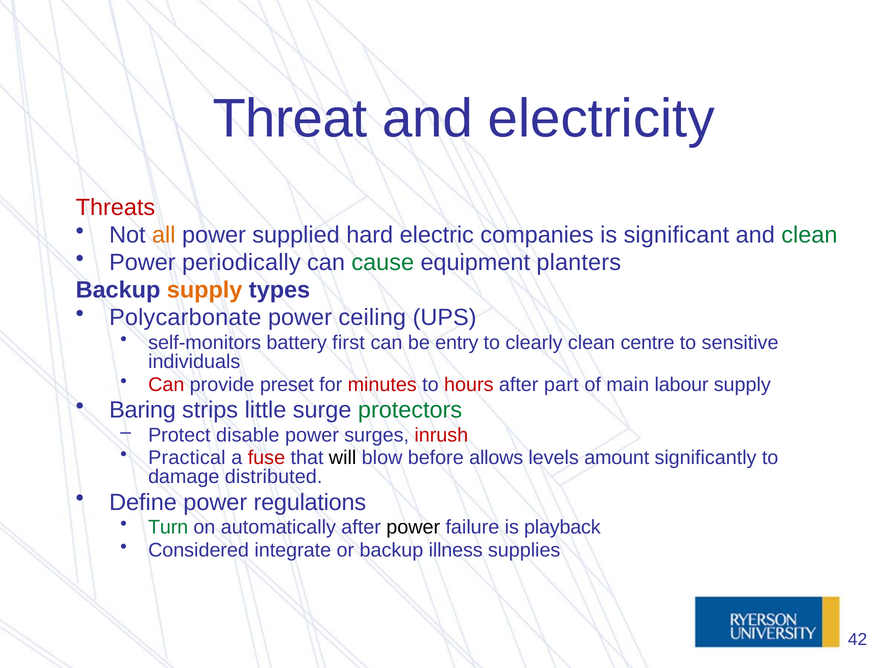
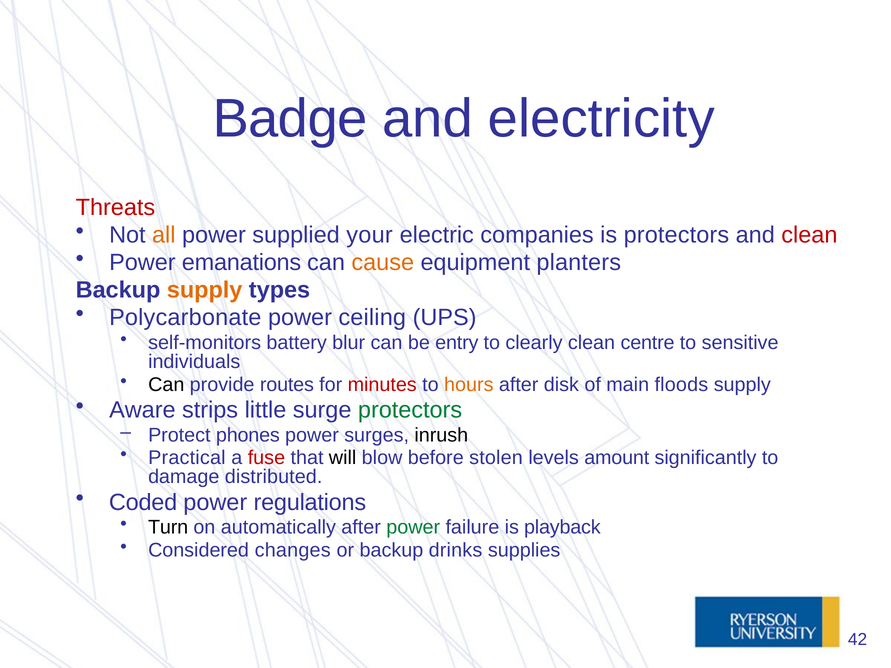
Threat: Threat -> Badge
hard: hard -> your
is significant: significant -> protectors
clean at (809, 235) colour: green -> red
periodically: periodically -> emanations
cause colour: green -> orange
first: first -> blur
Can at (166, 385) colour: red -> black
preset: preset -> routes
hours colour: red -> orange
part: part -> disk
labour: labour -> floods
Baring: Baring -> Aware
disable: disable -> phones
inrush colour: red -> black
allows: allows -> stolen
Define: Define -> Coded
Turn colour: green -> black
power at (413, 528) colour: black -> green
integrate: integrate -> changes
illness: illness -> drinks
